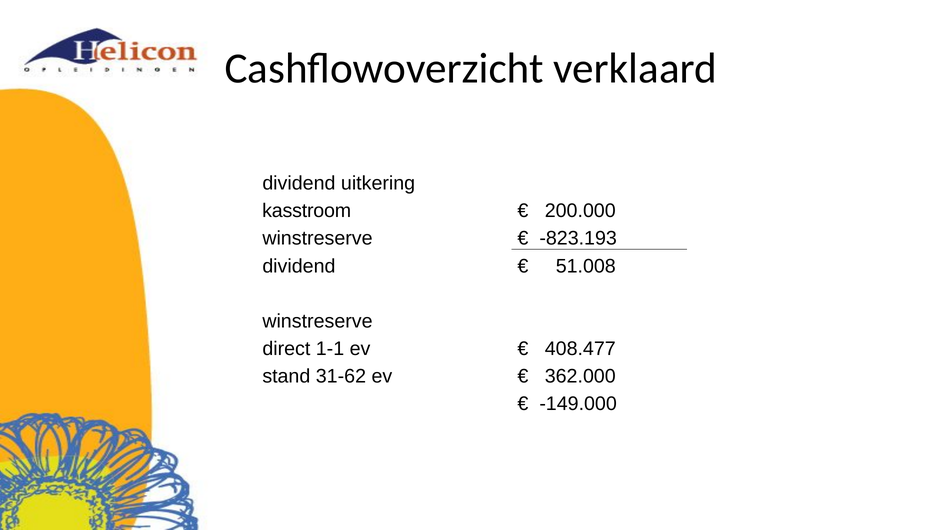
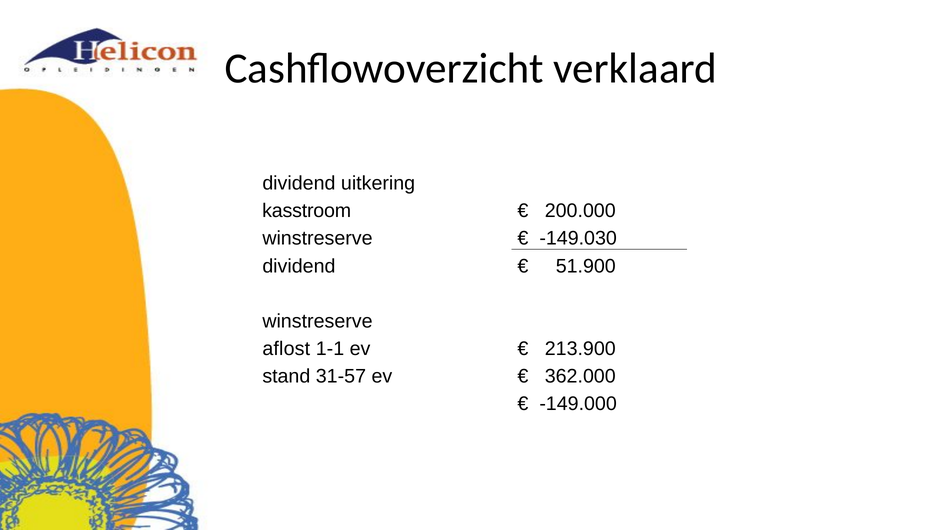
-823.193: -823.193 -> -149.030
51.008: 51.008 -> 51.900
direct: direct -> aflost
408.477: 408.477 -> 213.900
31-62: 31-62 -> 31-57
